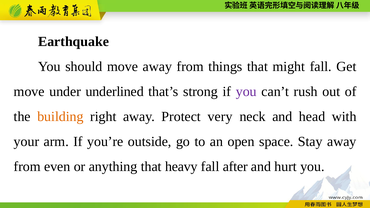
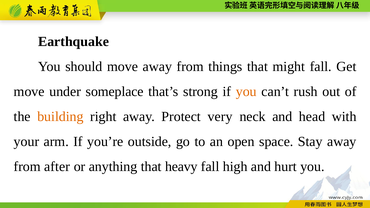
underlined: underlined -> someplace
you at (246, 92) colour: purple -> orange
even: even -> after
after: after -> high
